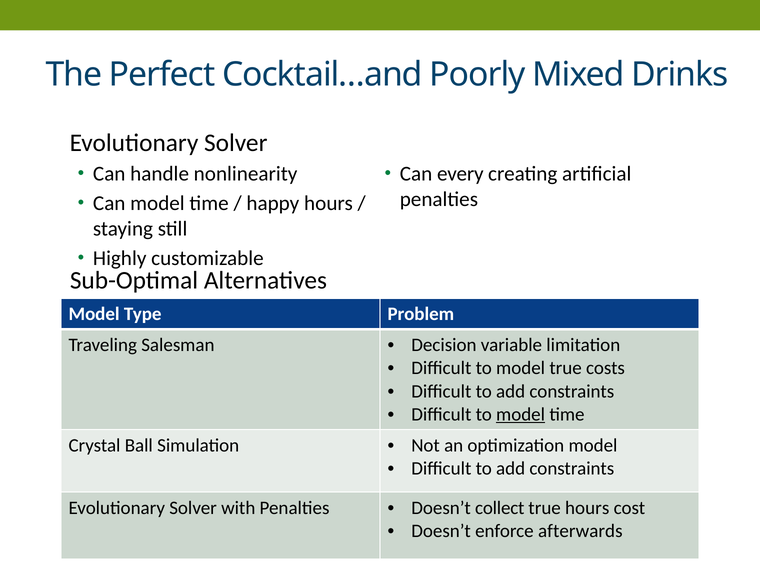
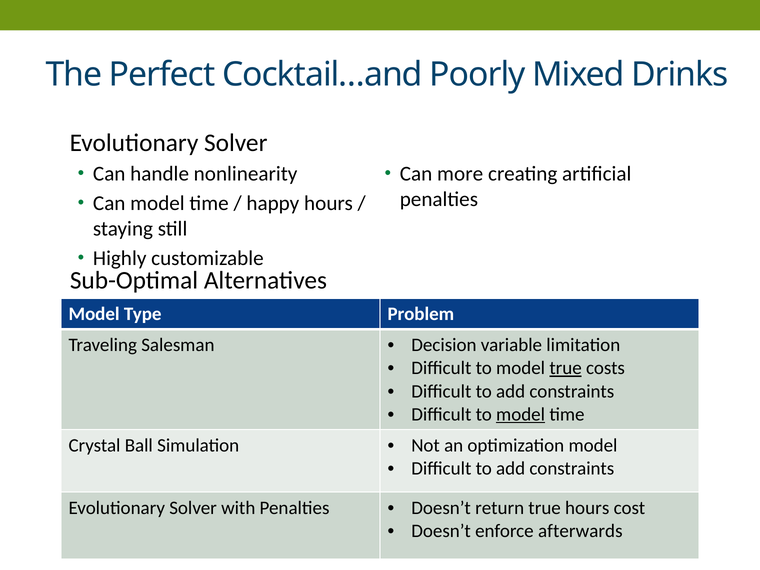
every: every -> more
true at (566, 368) underline: none -> present
collect: collect -> return
